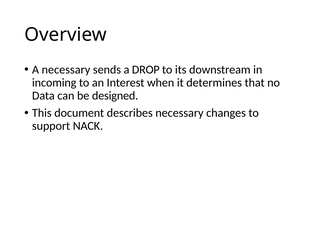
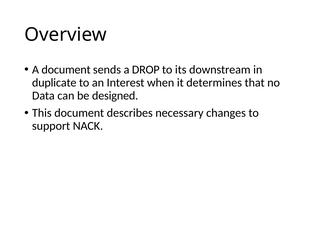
A necessary: necessary -> document
incoming: incoming -> duplicate
